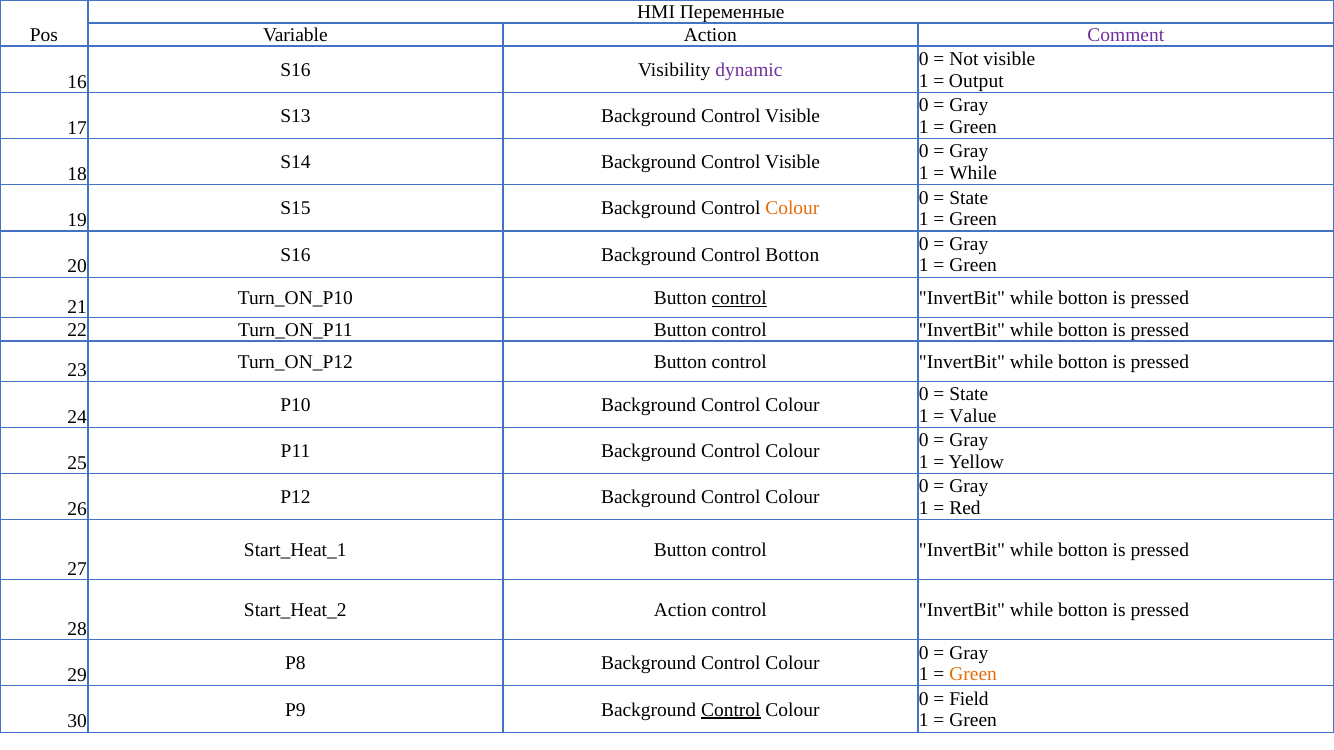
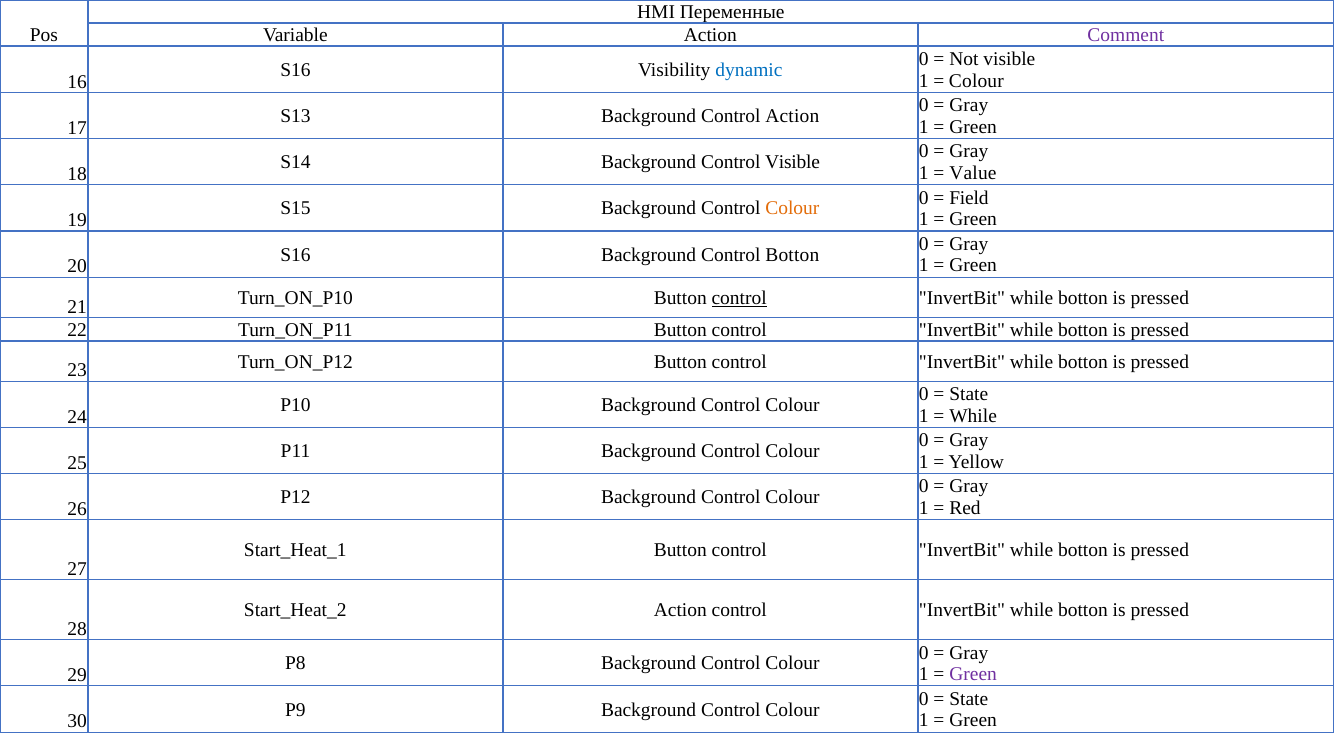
dynamic colour: purple -> blue
Output at (976, 81): Output -> Colour
S13 Background Control Visible: Visible -> Action
While at (973, 173): While -> Value
State at (969, 198): State -> Field
Value at (973, 416): Value -> While
Green at (973, 675) colour: orange -> purple
Field at (969, 699): Field -> State
Control at (731, 710) underline: present -> none
